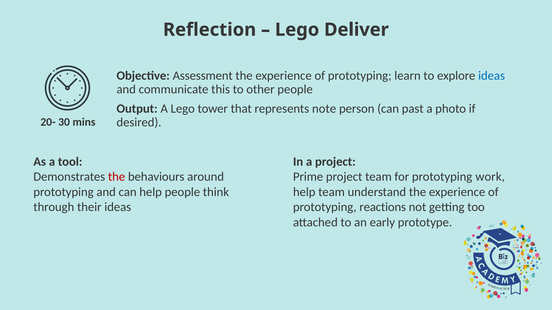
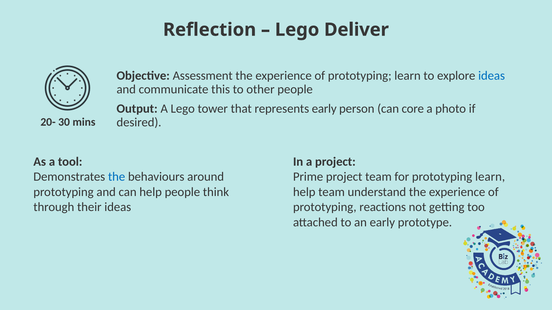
represents note: note -> early
past: past -> core
the at (117, 177) colour: red -> blue
for prototyping work: work -> learn
